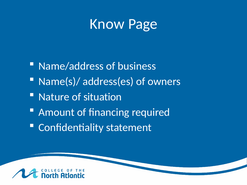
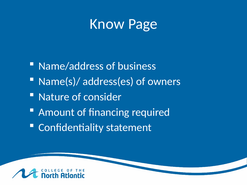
situation: situation -> consider
